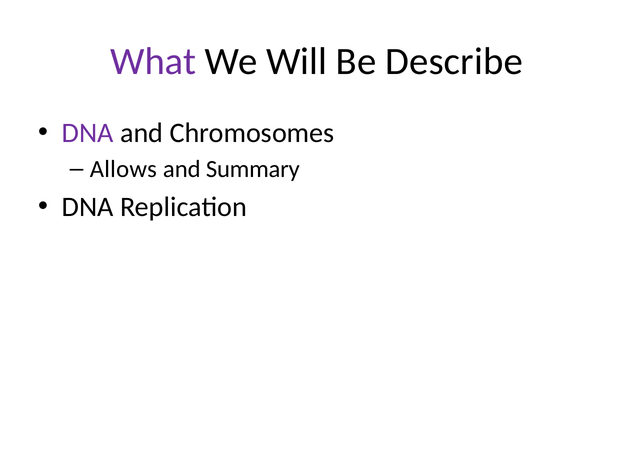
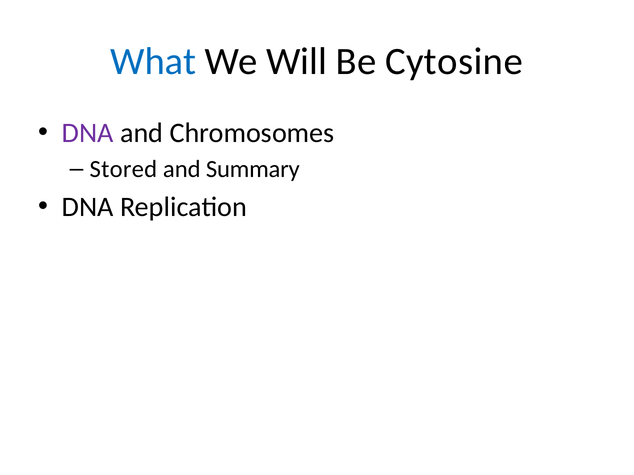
What colour: purple -> blue
Describe: Describe -> Cytosine
Allows: Allows -> Stored
